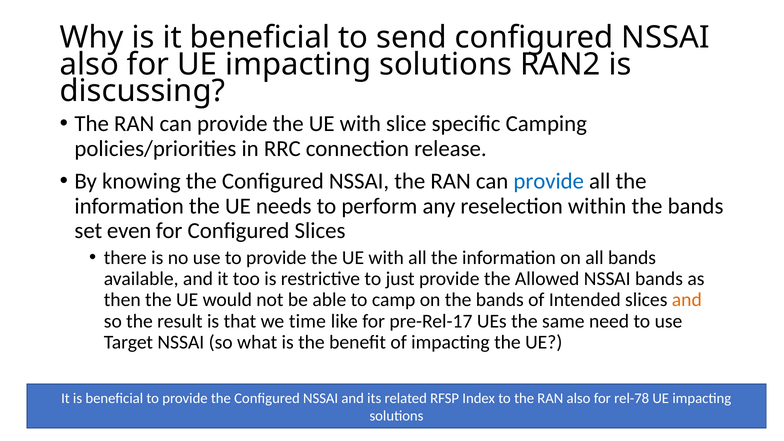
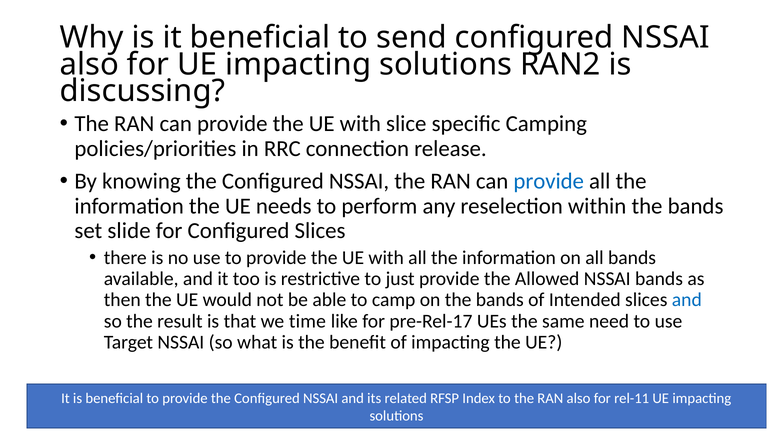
even: even -> slide
and at (687, 300) colour: orange -> blue
rel-78: rel-78 -> rel-11
